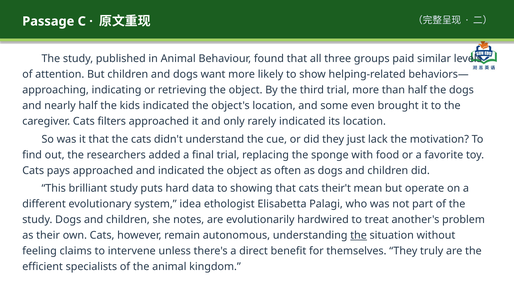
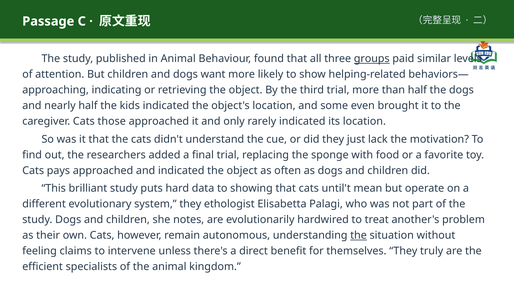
groups underline: none -> present
filters: filters -> those
their't: their't -> until't
system idea: idea -> they
